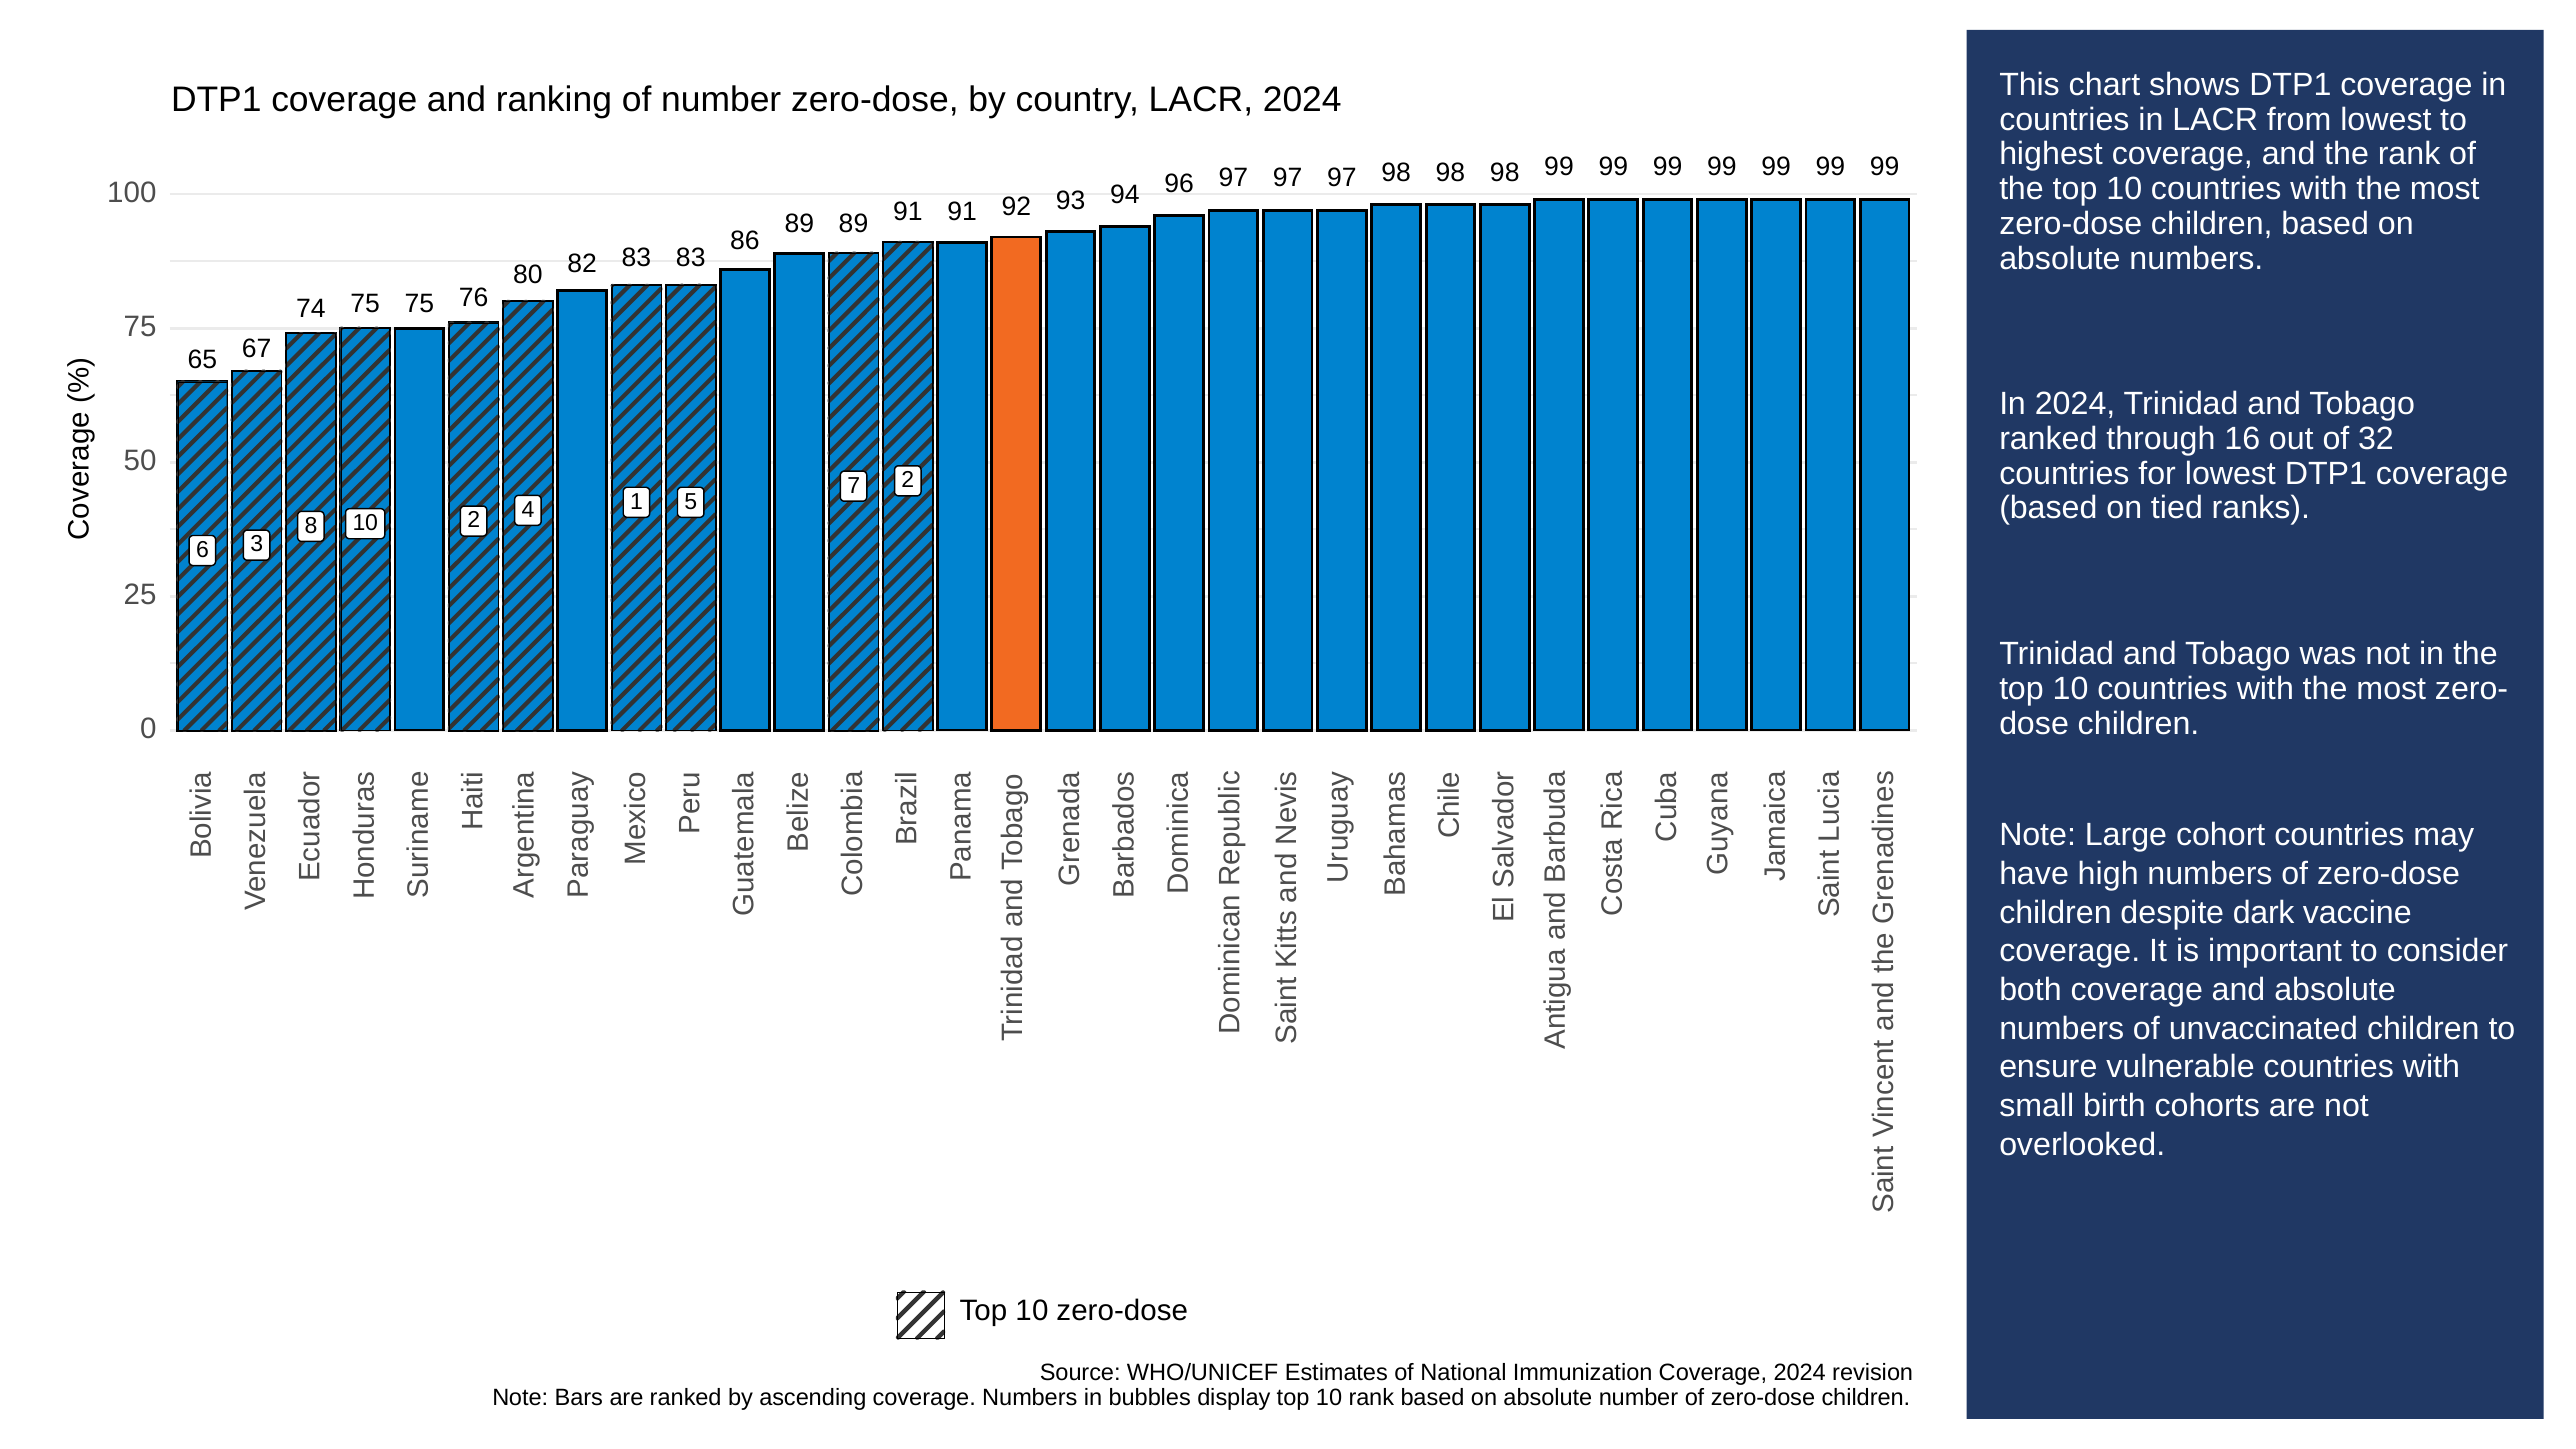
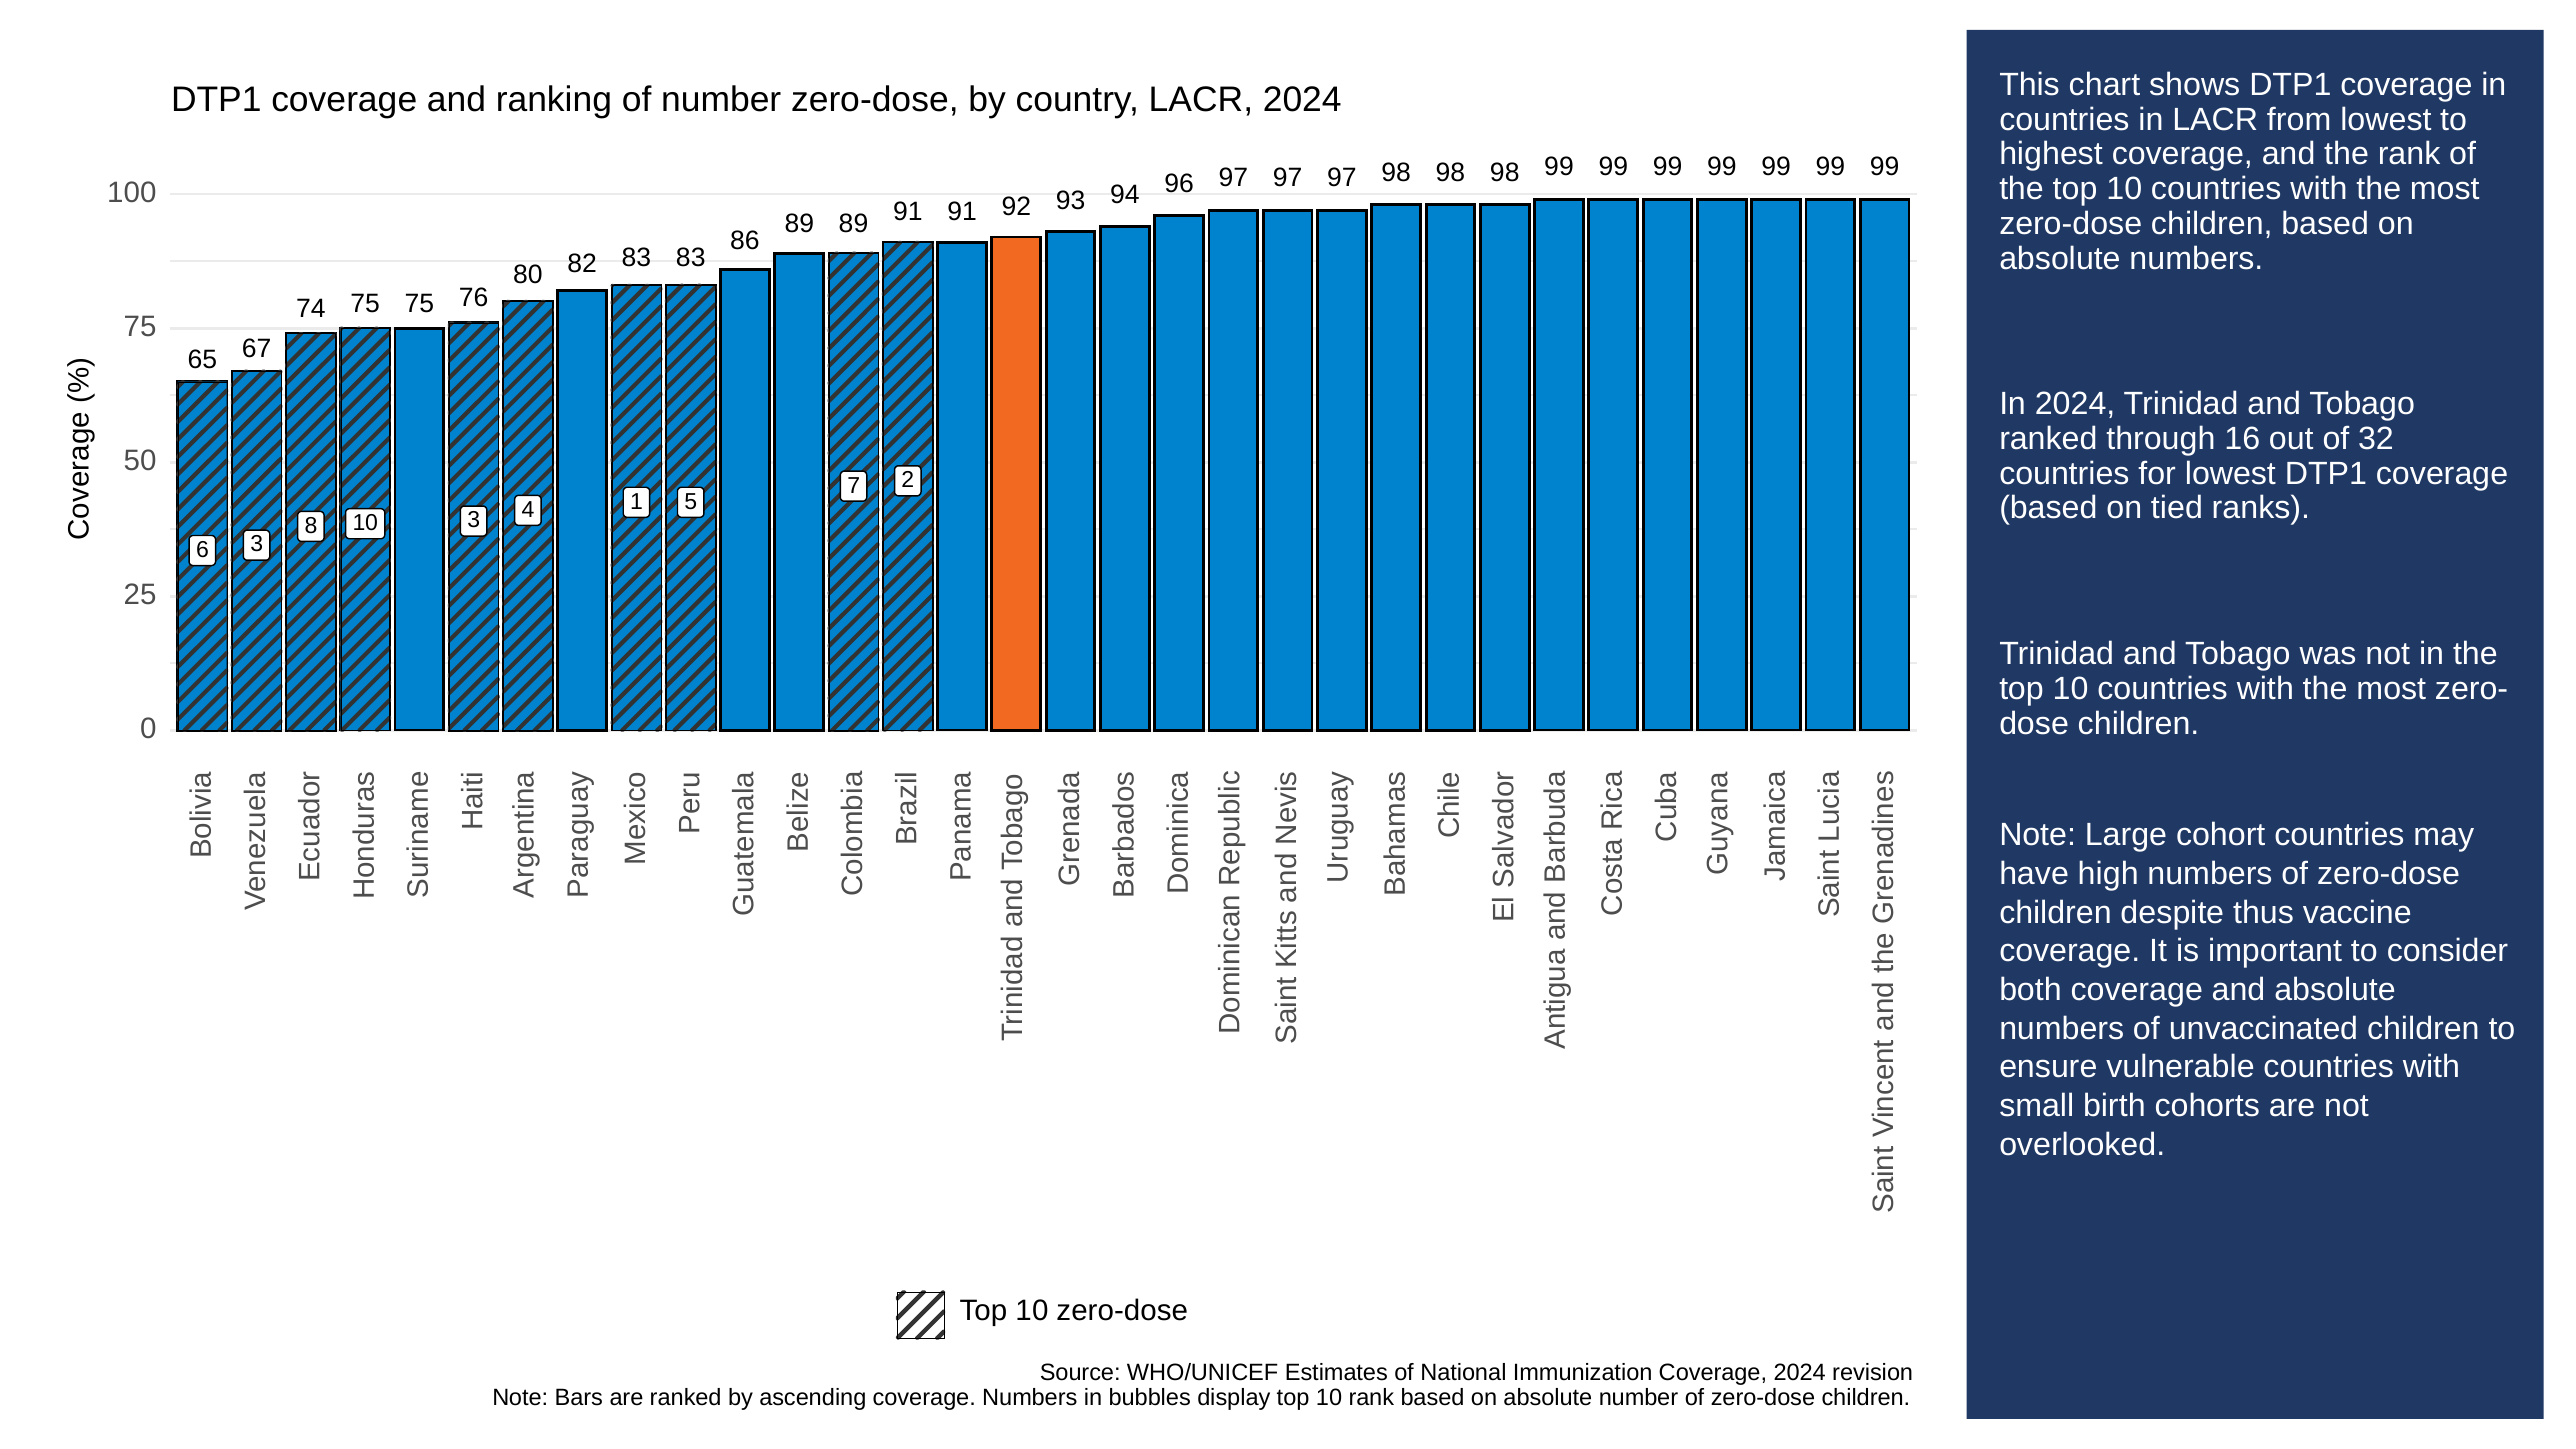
10 2: 2 -> 3
dark: dark -> thus
